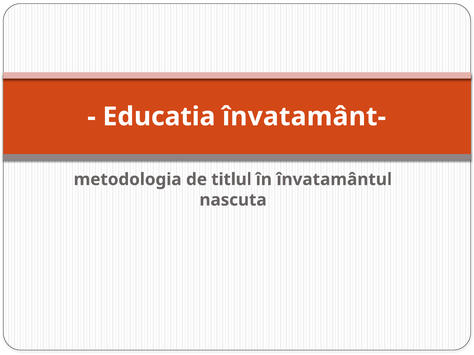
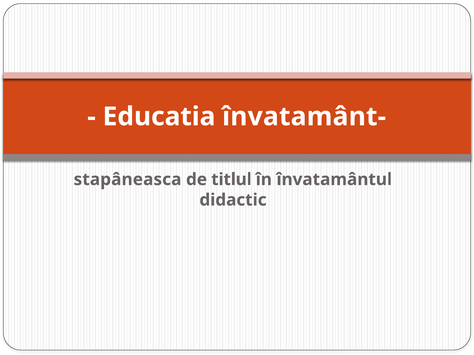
metodologia: metodologia -> stapâneasca
nascuta: nascuta -> didactic
